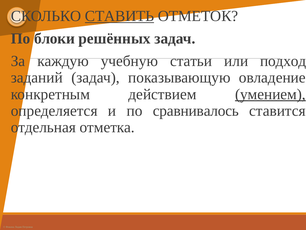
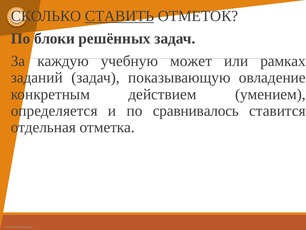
статьи: статьи -> может
подход: подход -> рамках
умением underline: present -> none
